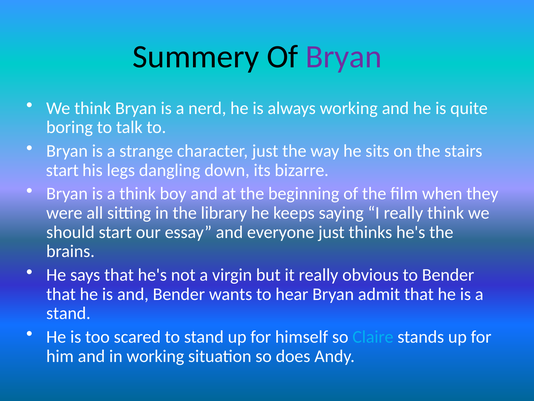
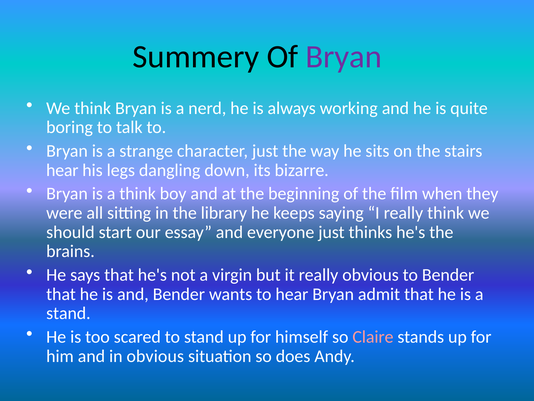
start at (62, 170): start -> hear
Claire colour: light blue -> pink
in working: working -> obvious
